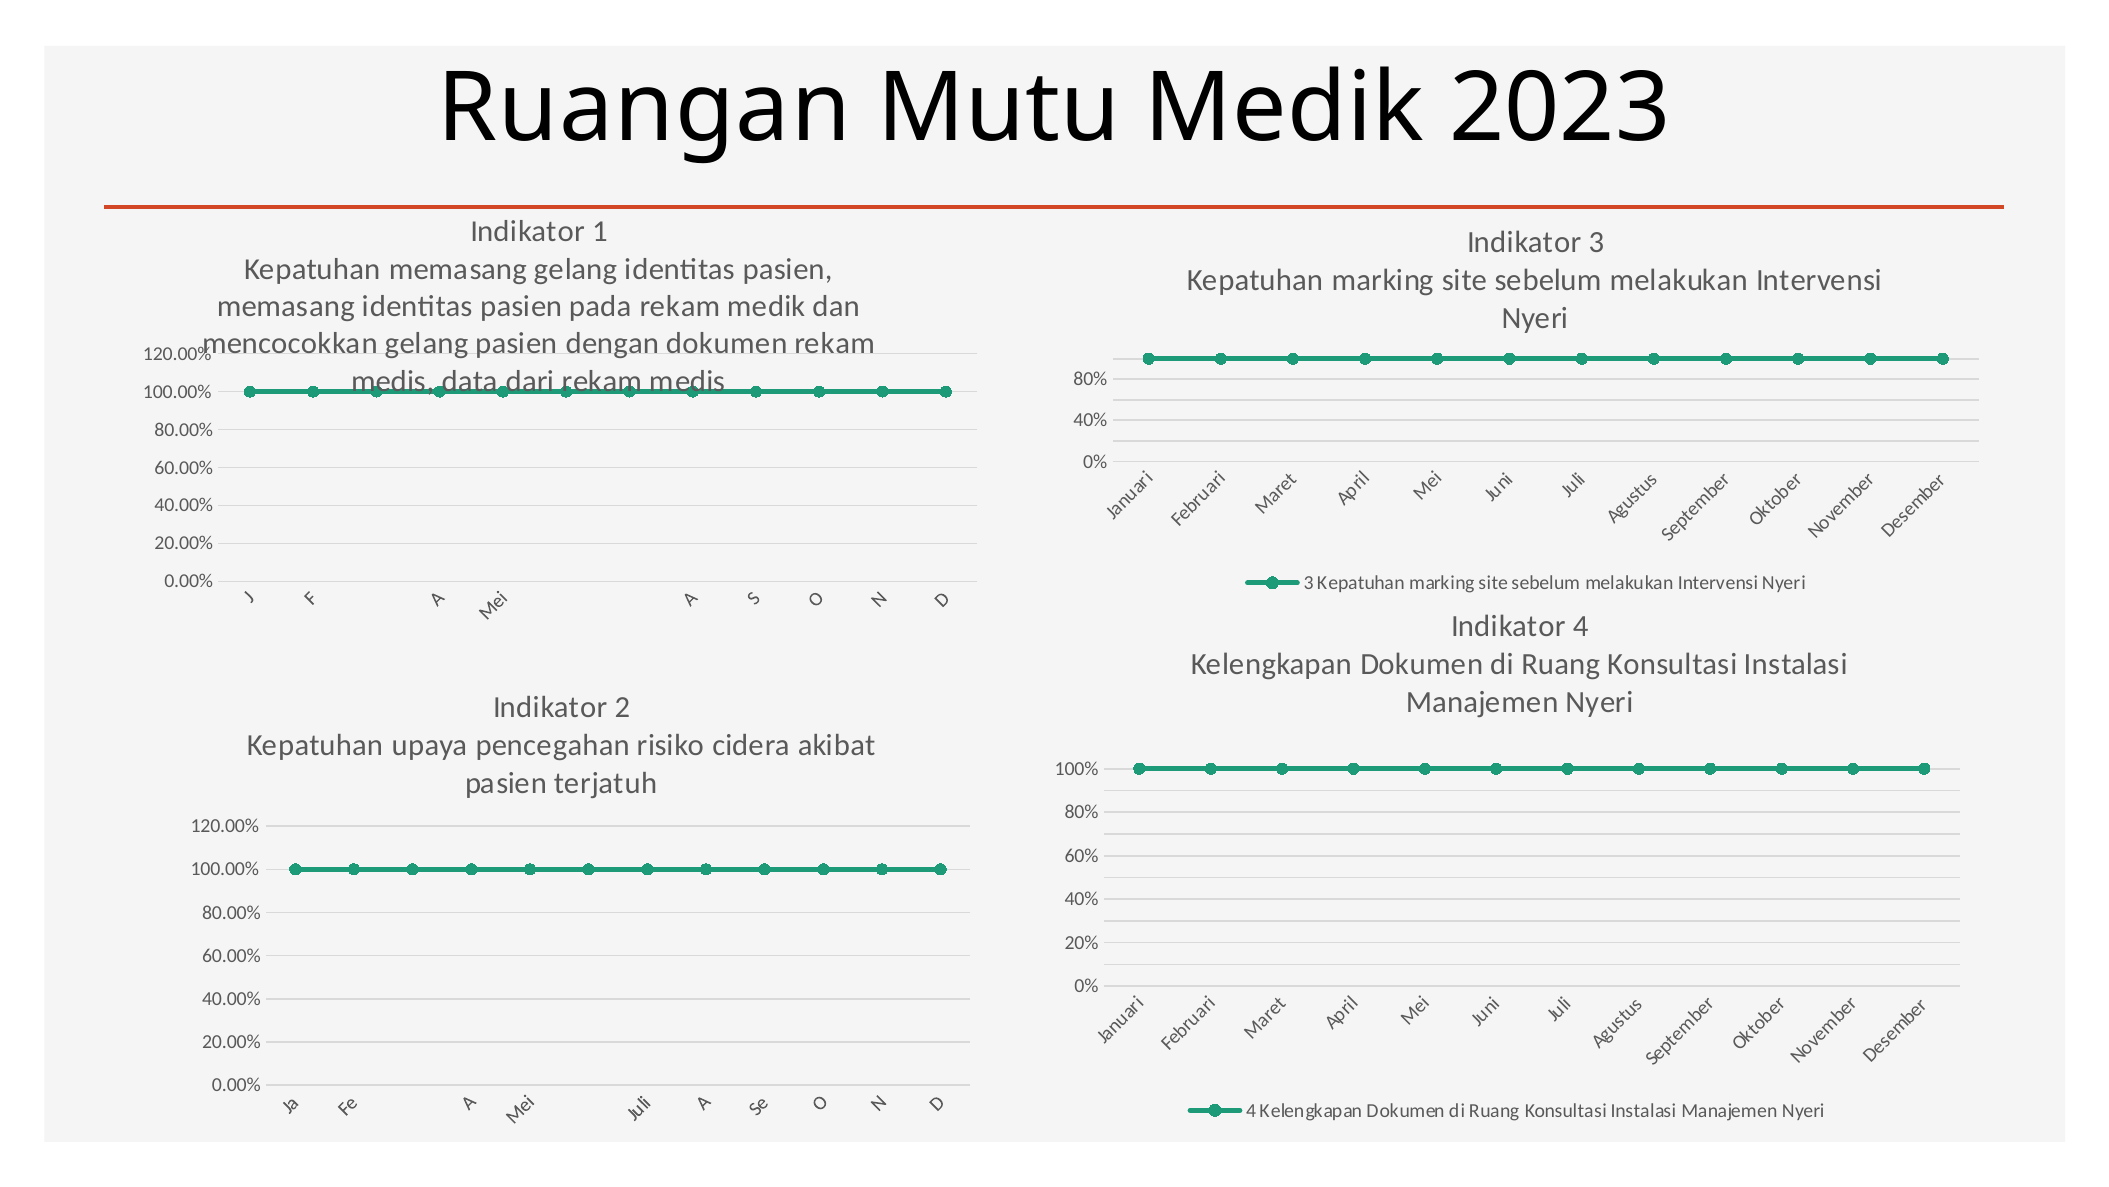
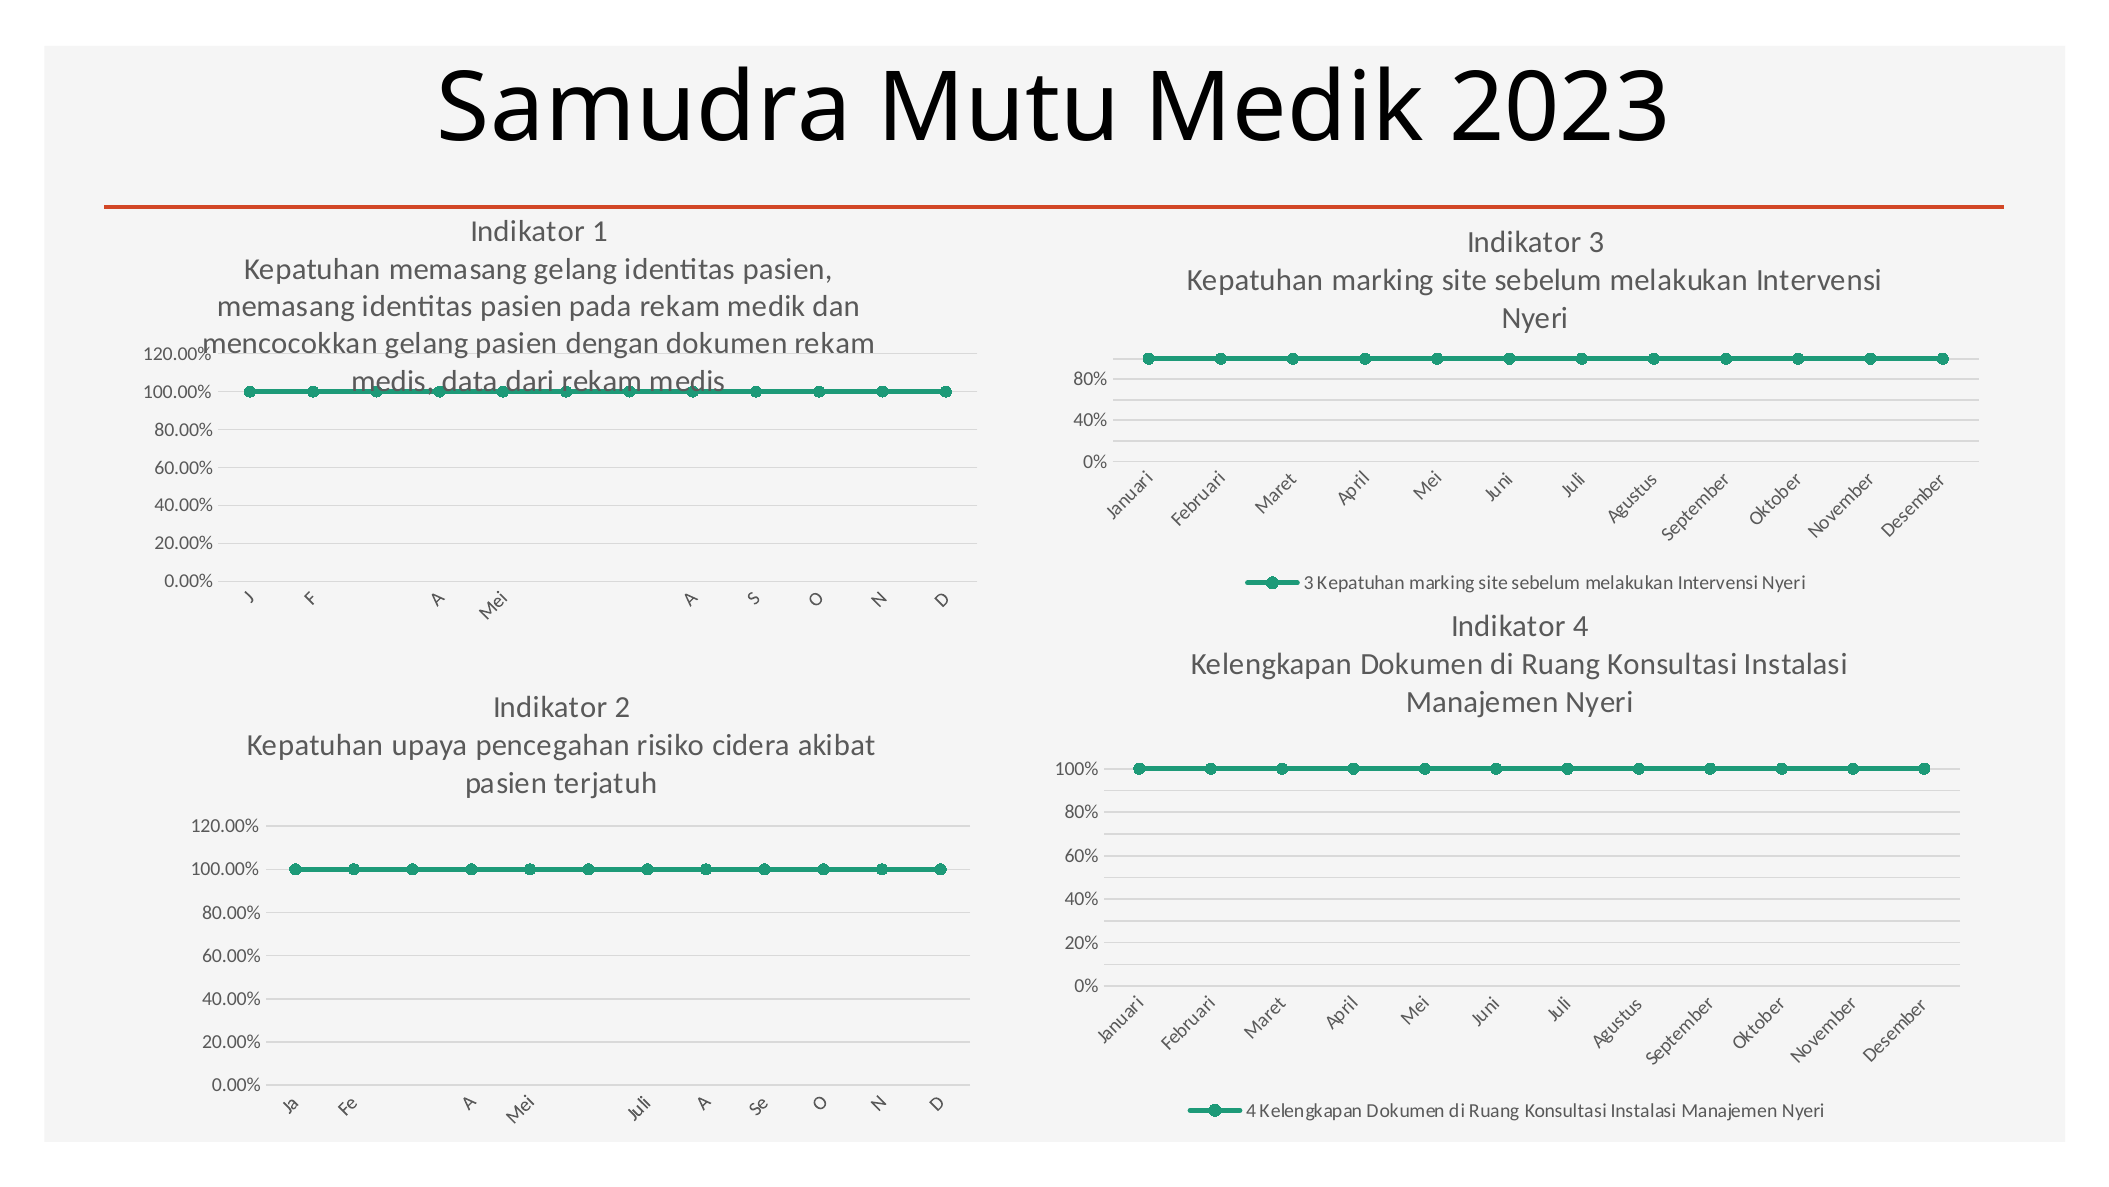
Ruangan: Ruangan -> Samudra
